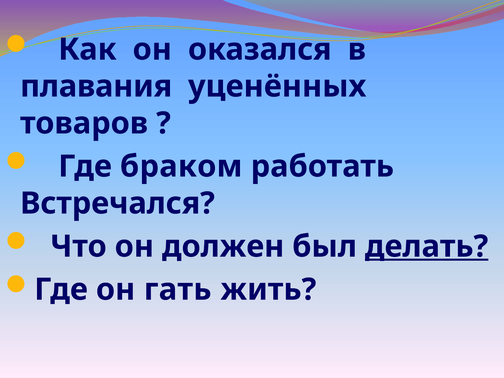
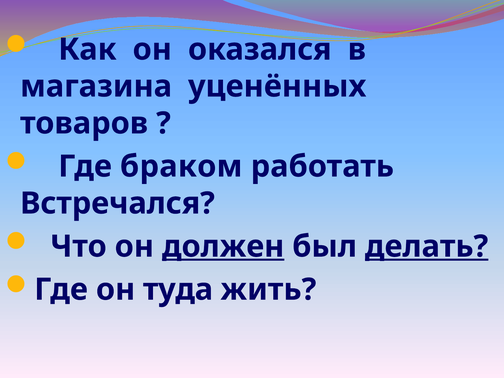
плавания: плавания -> магазина
должен underline: none -> present
гать: гать -> туда
